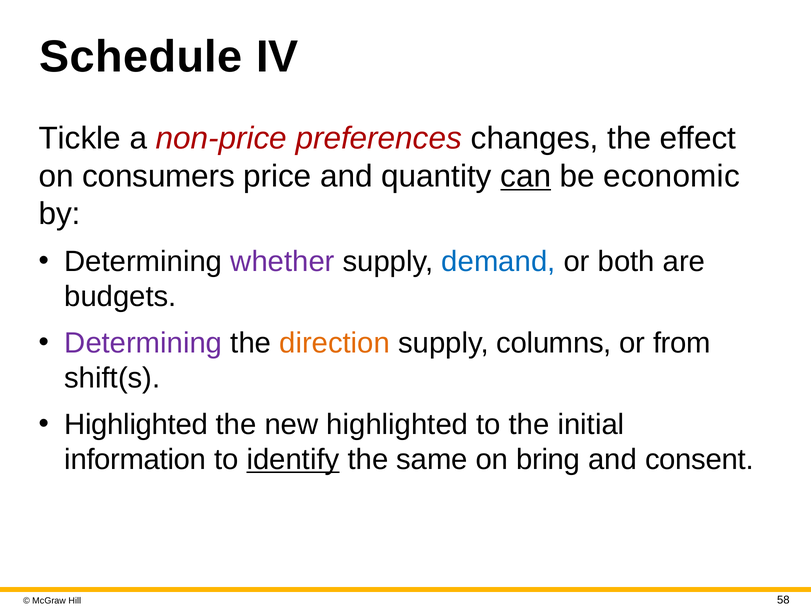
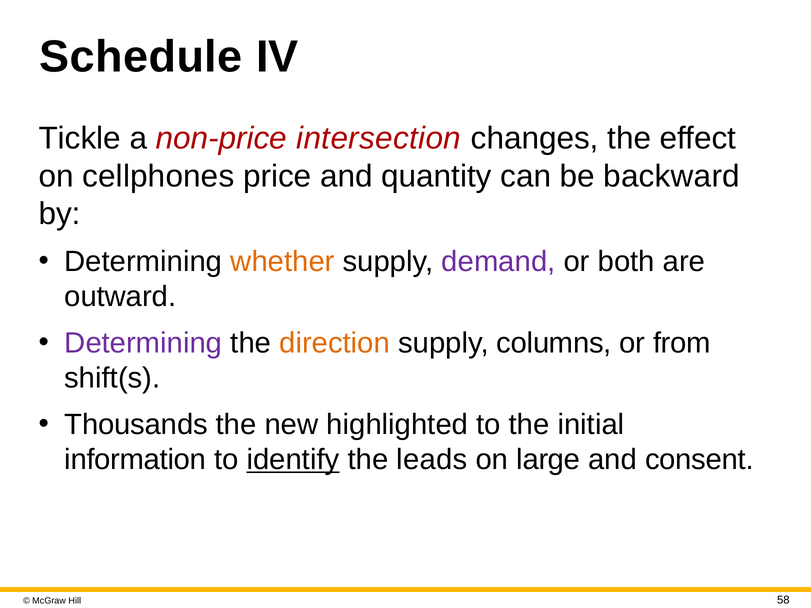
preferences: preferences -> intersection
consumers: consumers -> cellphones
can underline: present -> none
economic: economic -> backward
whether colour: purple -> orange
demand colour: blue -> purple
budgets: budgets -> outward
Highlighted at (136, 425): Highlighted -> Thousands
same: same -> leads
bring: bring -> large
